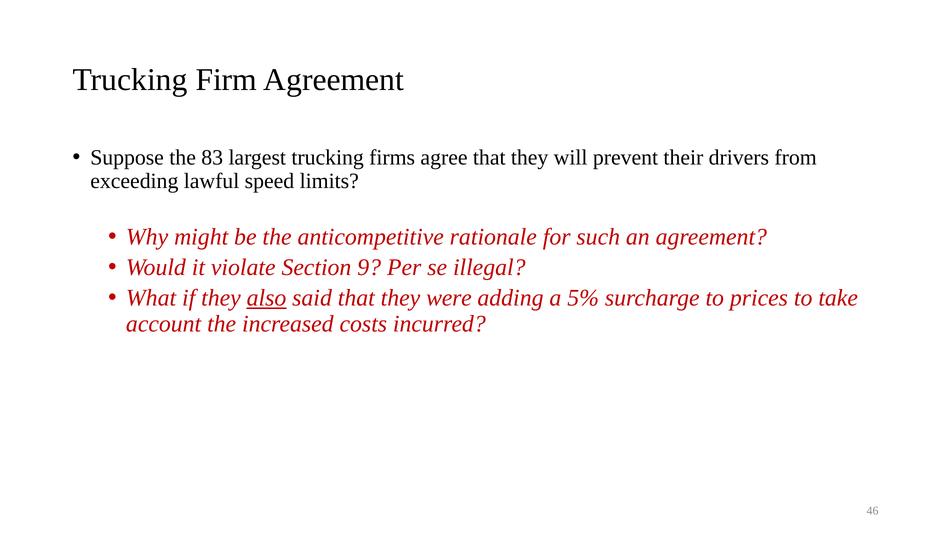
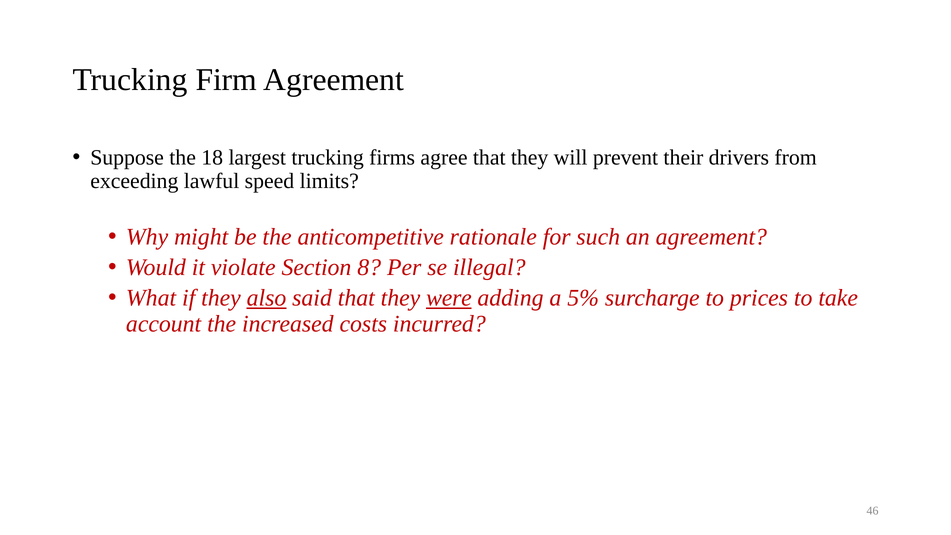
83: 83 -> 18
9: 9 -> 8
were underline: none -> present
